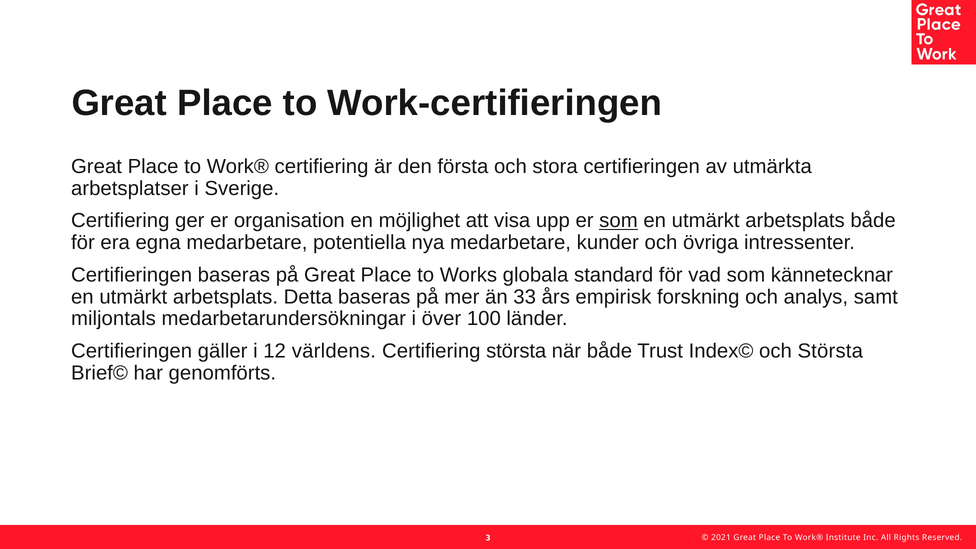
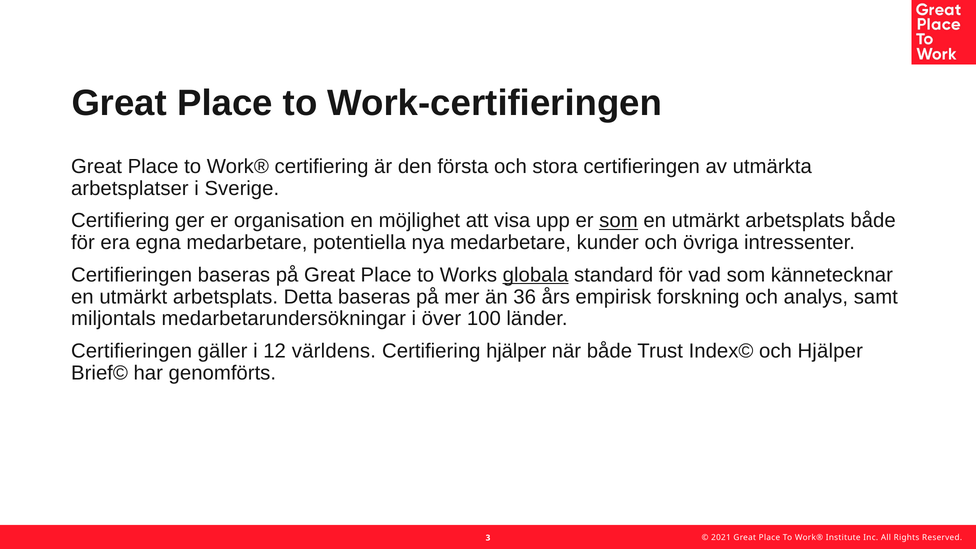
globala underline: none -> present
33: 33 -> 36
Certifiering största: största -> hjälper
och Största: Största -> Hjälper
